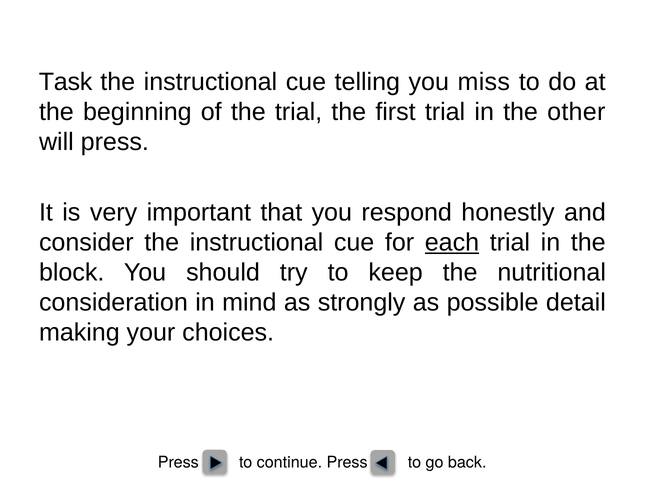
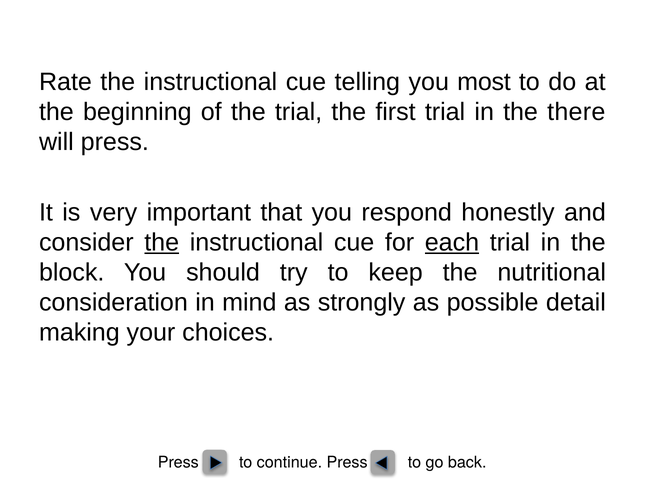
Task: Task -> Rate
miss: miss -> most
other: other -> there
the at (162, 242) underline: none -> present
